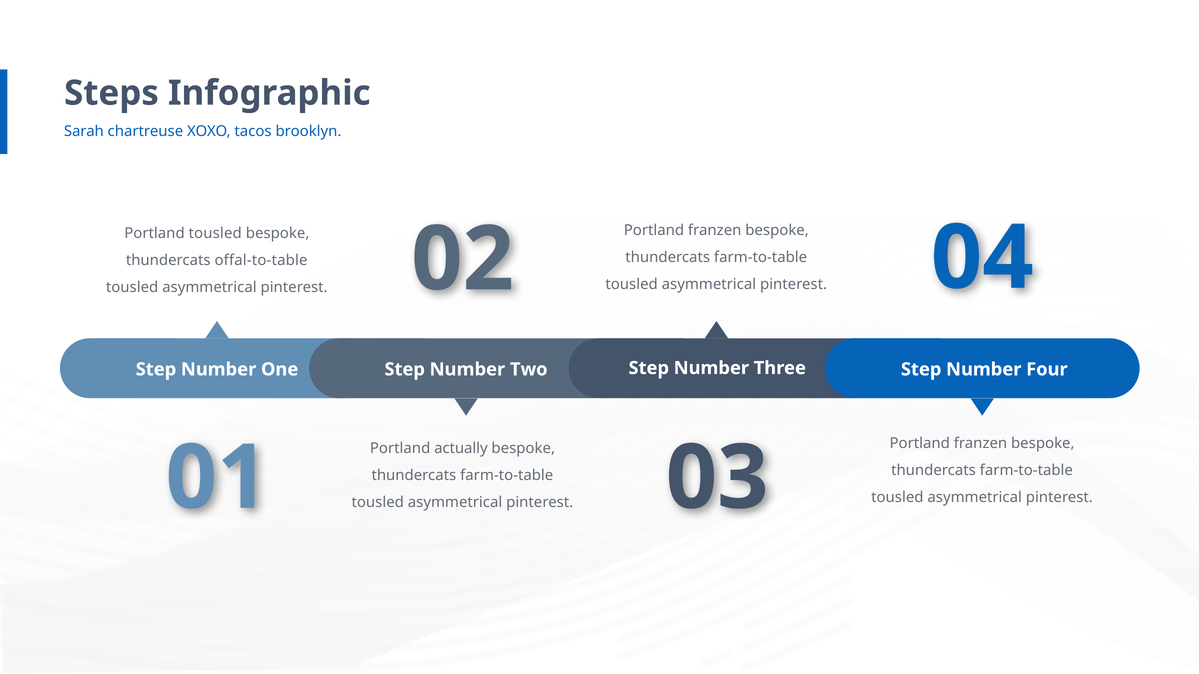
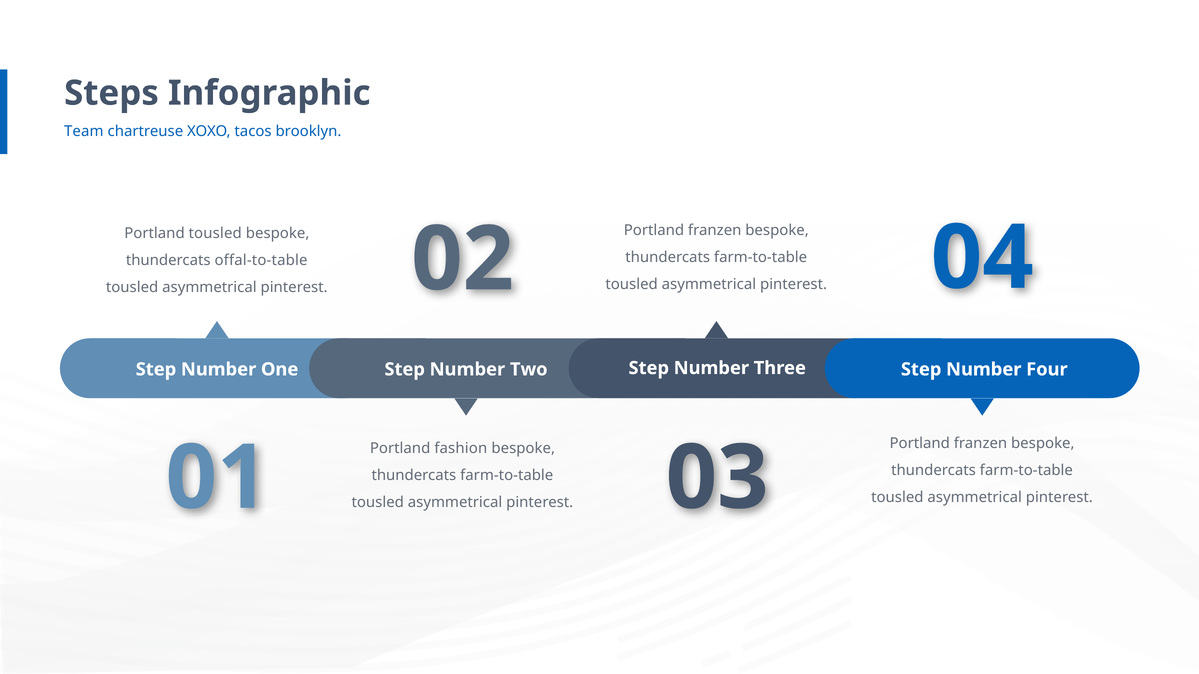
Sarah: Sarah -> Team
actually: actually -> fashion
